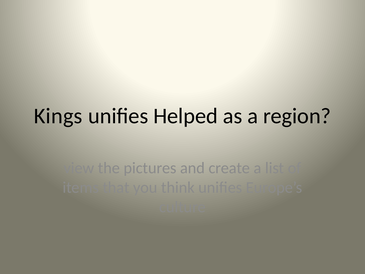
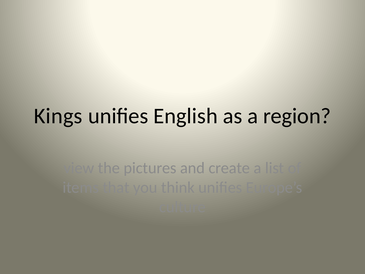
Helped: Helped -> English
